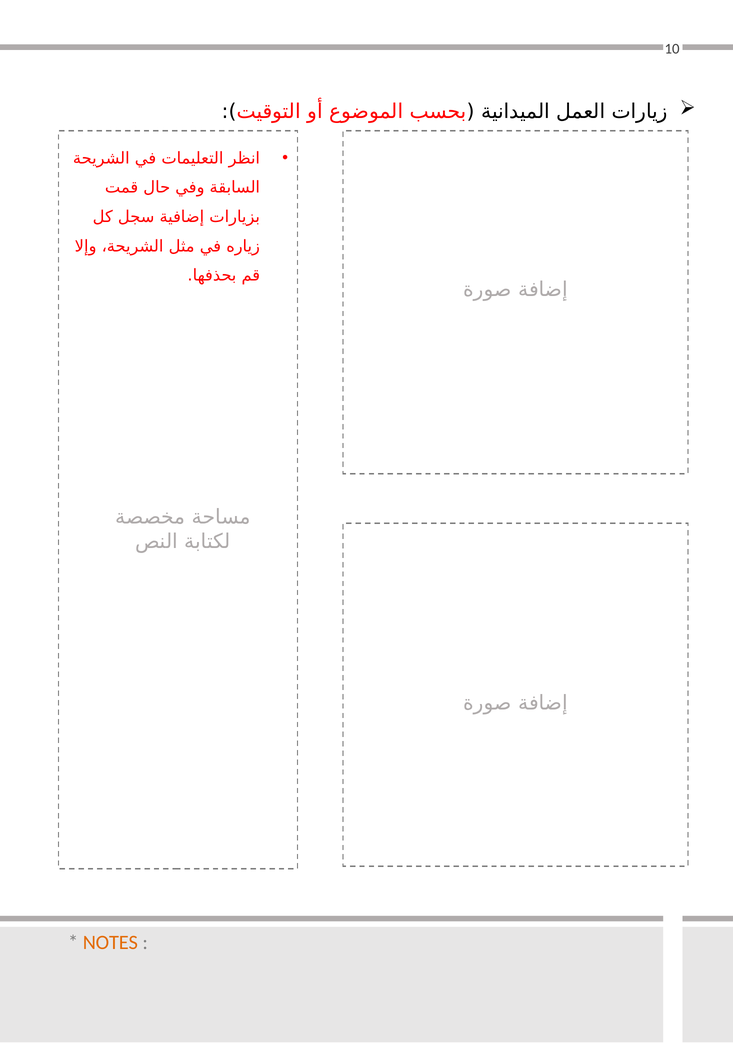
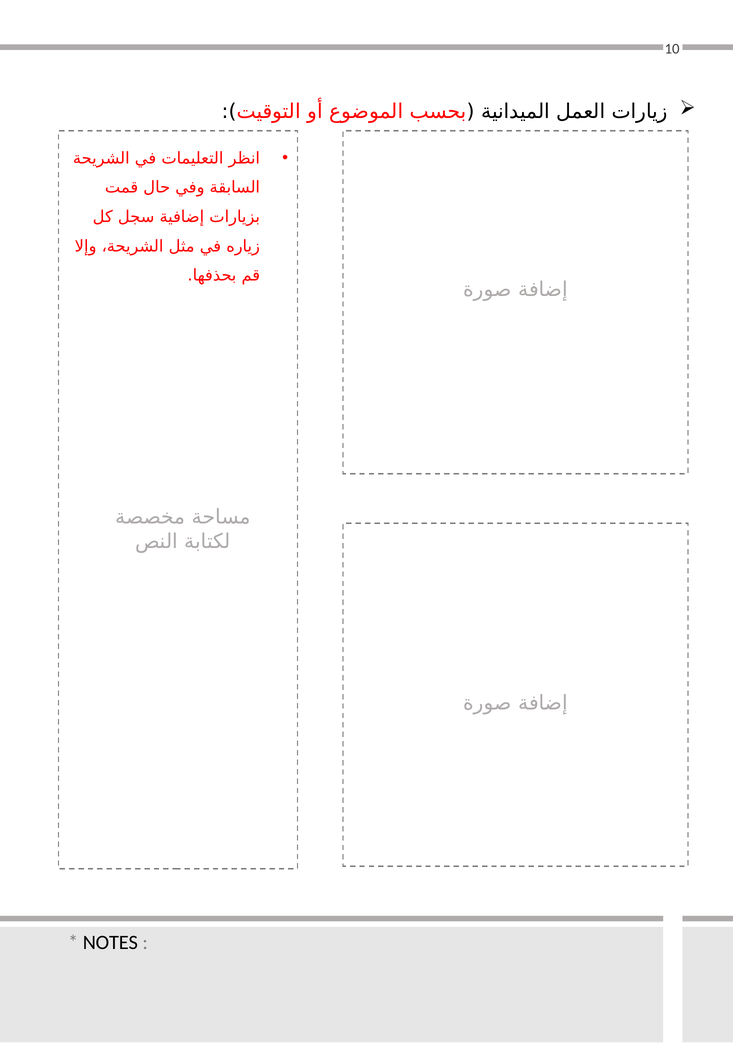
NOTES colour: orange -> black
